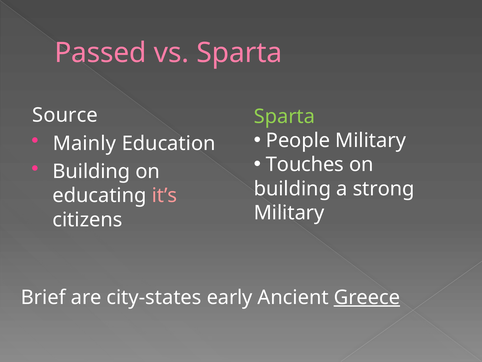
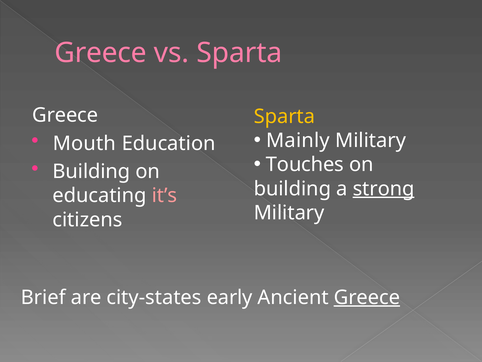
Passed at (101, 53): Passed -> Greece
Source at (65, 115): Source -> Greece
Sparta at (284, 116) colour: light green -> yellow
People: People -> Mainly
Mainly: Mainly -> Mouth
strong underline: none -> present
